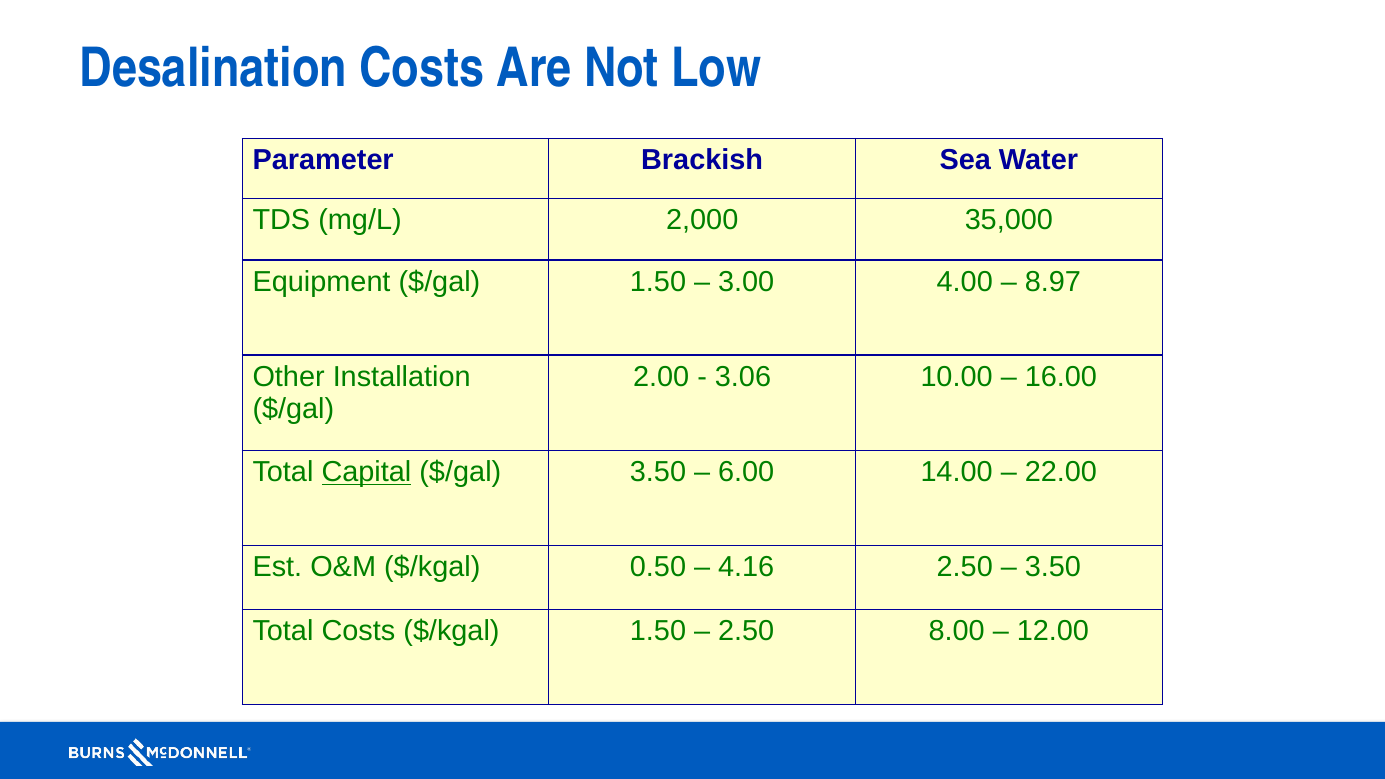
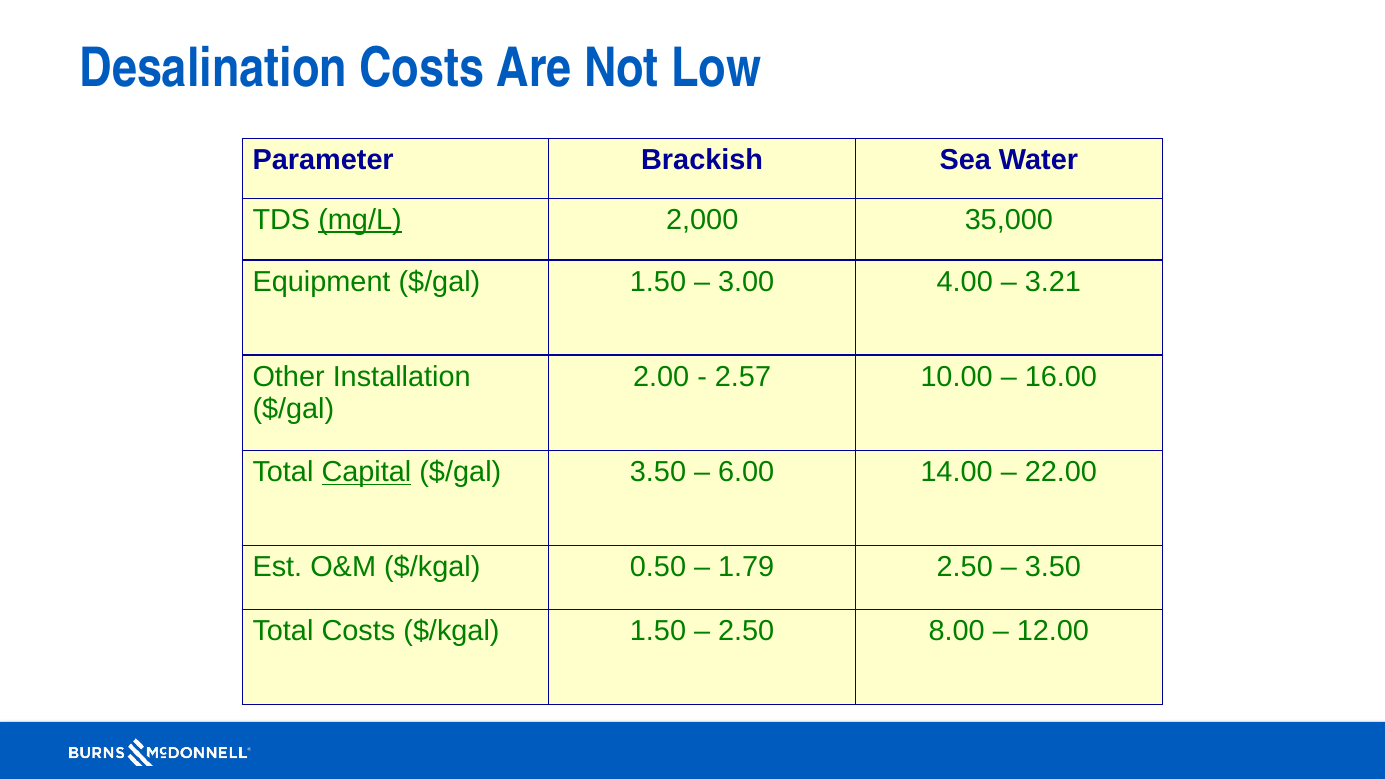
mg/L underline: none -> present
8.97: 8.97 -> 3.21
3.06: 3.06 -> 2.57
4.16: 4.16 -> 1.79
